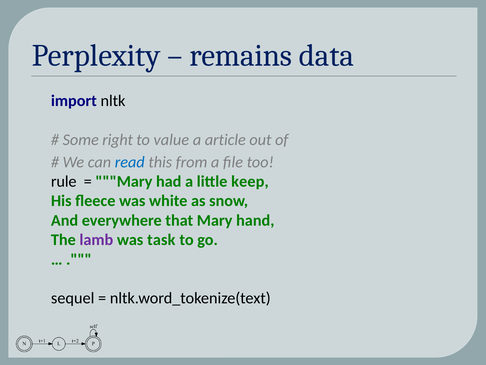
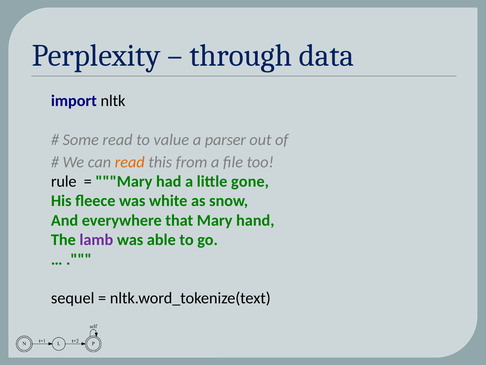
remains: remains -> through
Some right: right -> read
article: article -> parser
read at (130, 162) colour: blue -> orange
keep: keep -> gone
task: task -> able
